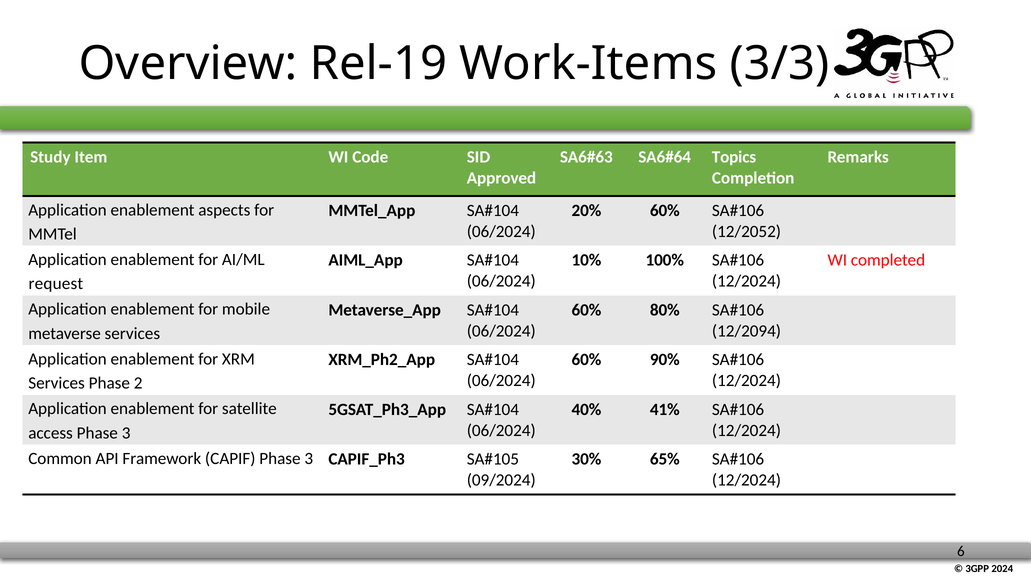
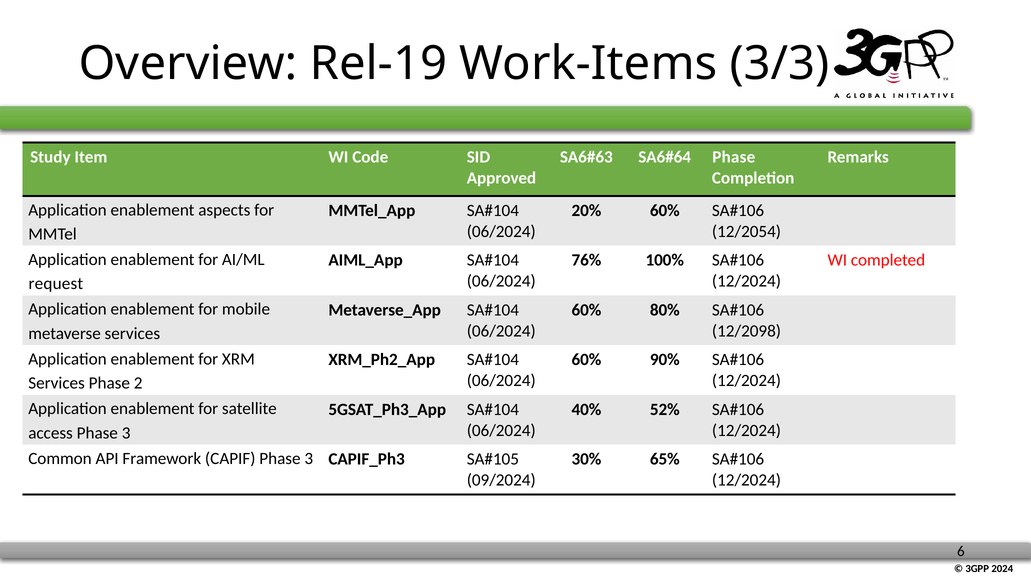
Topics at (734, 157): Topics -> Phase
12/2052: 12/2052 -> 12/2054
10%: 10% -> 76%
12/2094: 12/2094 -> 12/2098
41%: 41% -> 52%
